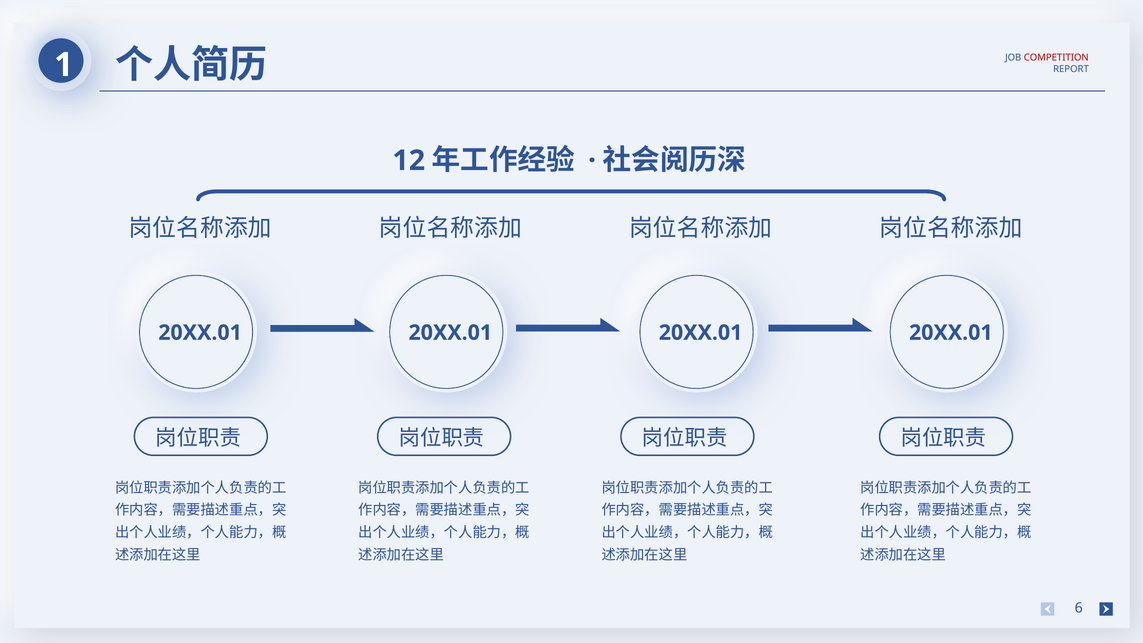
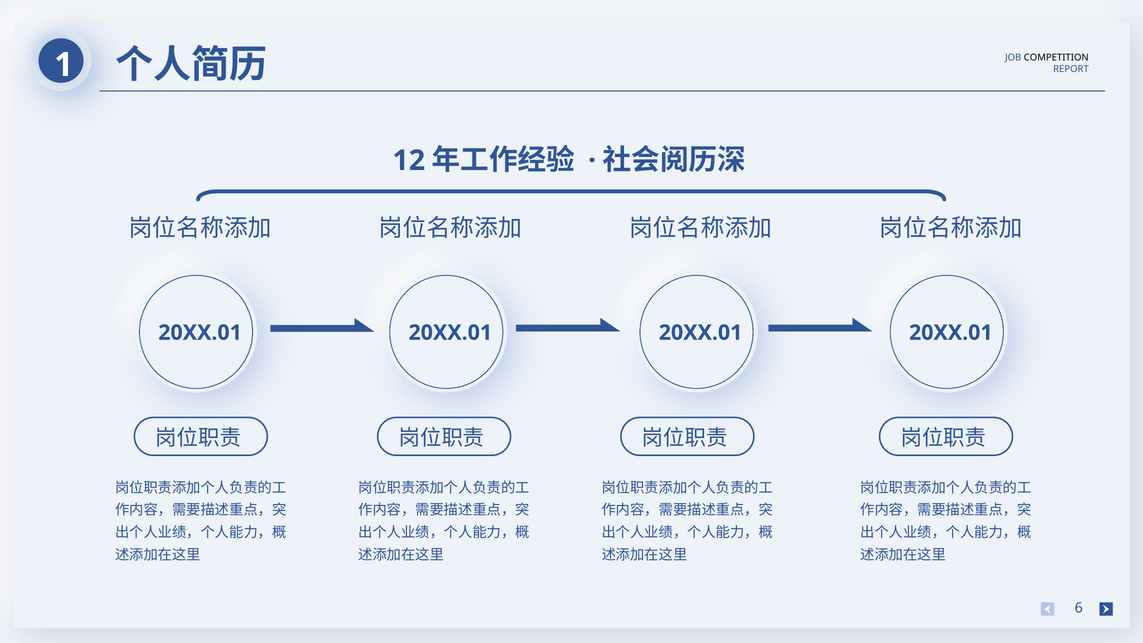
COMPETITION colour: red -> black
